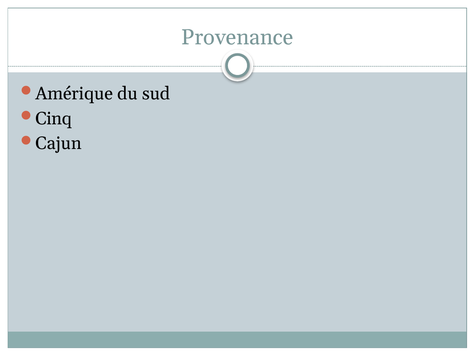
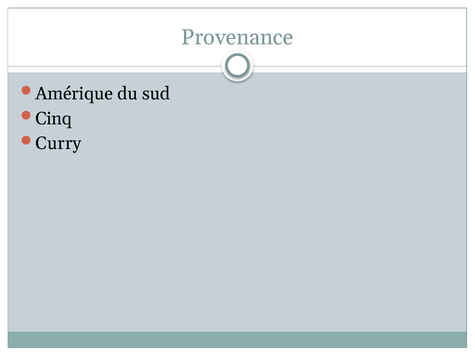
Cajun: Cajun -> Curry
